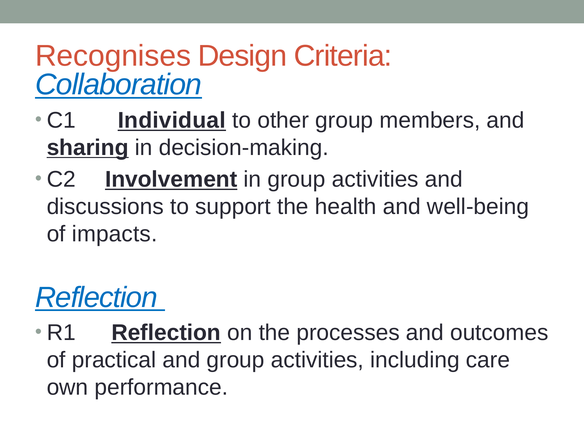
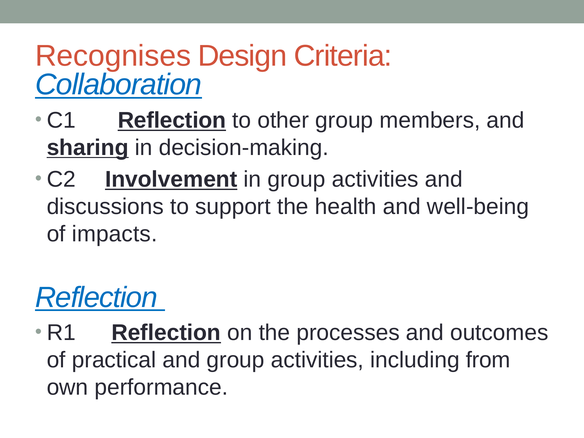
C1 Individual: Individual -> Reflection
care: care -> from
